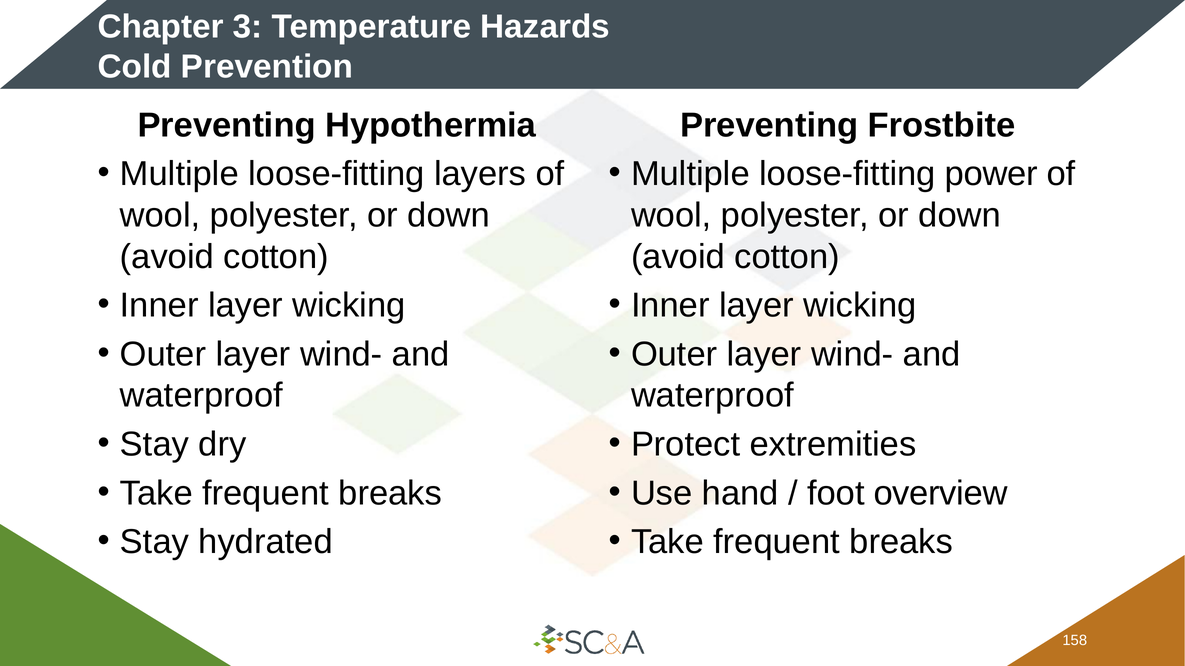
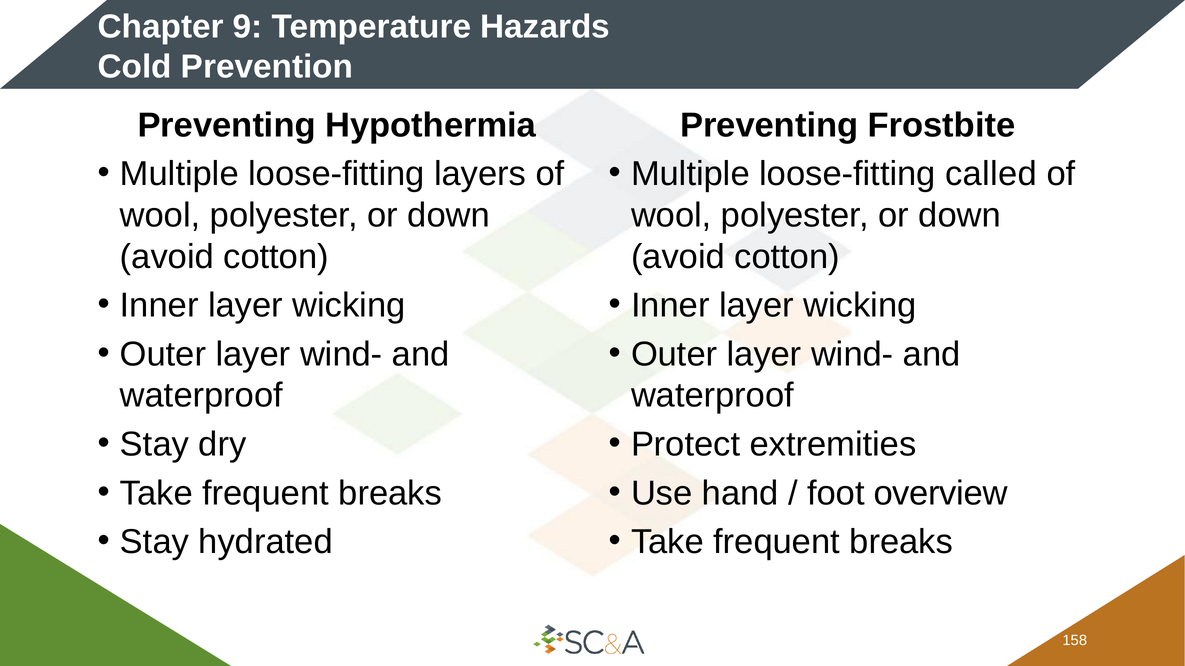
3: 3 -> 9
power: power -> called
